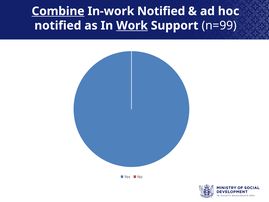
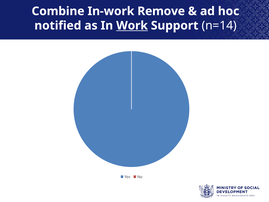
Combine underline: present -> none
In-work Notified: Notified -> Remove
n=99: n=99 -> n=14
